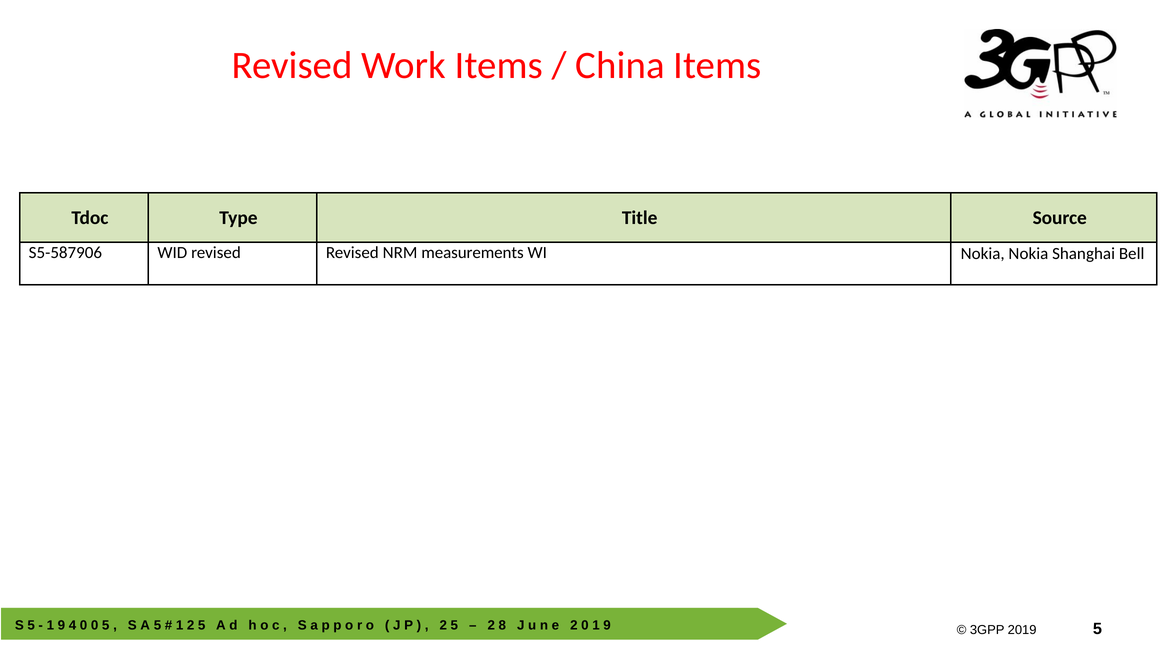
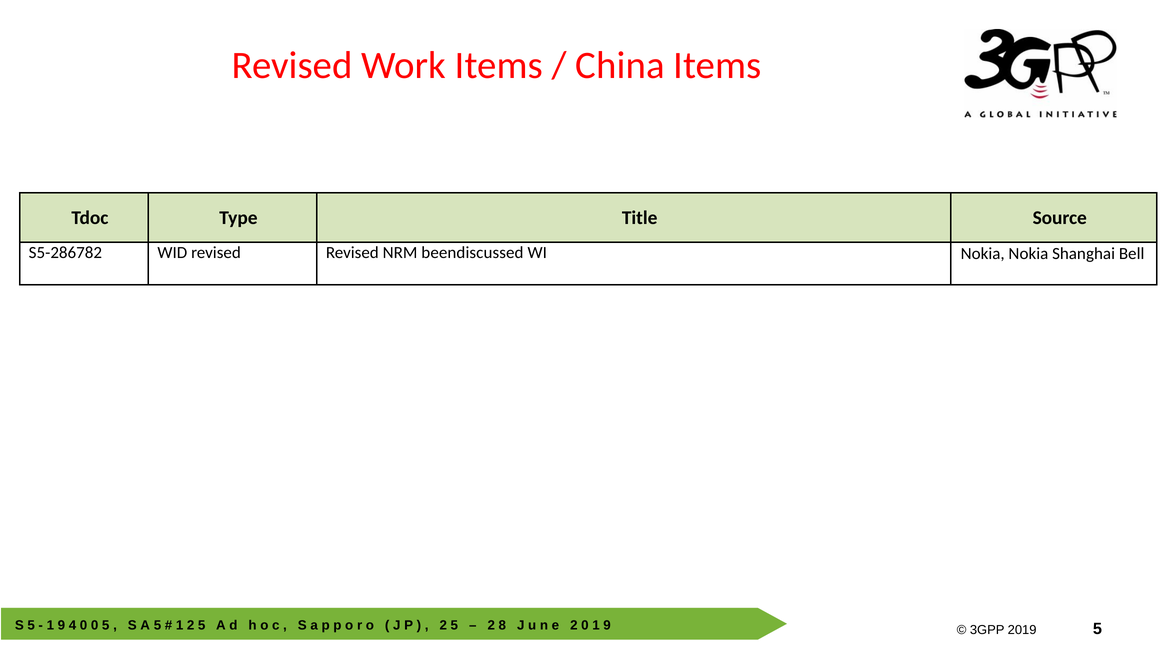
S5-587906: S5-587906 -> S5-286782
measurements: measurements -> beendiscussed
